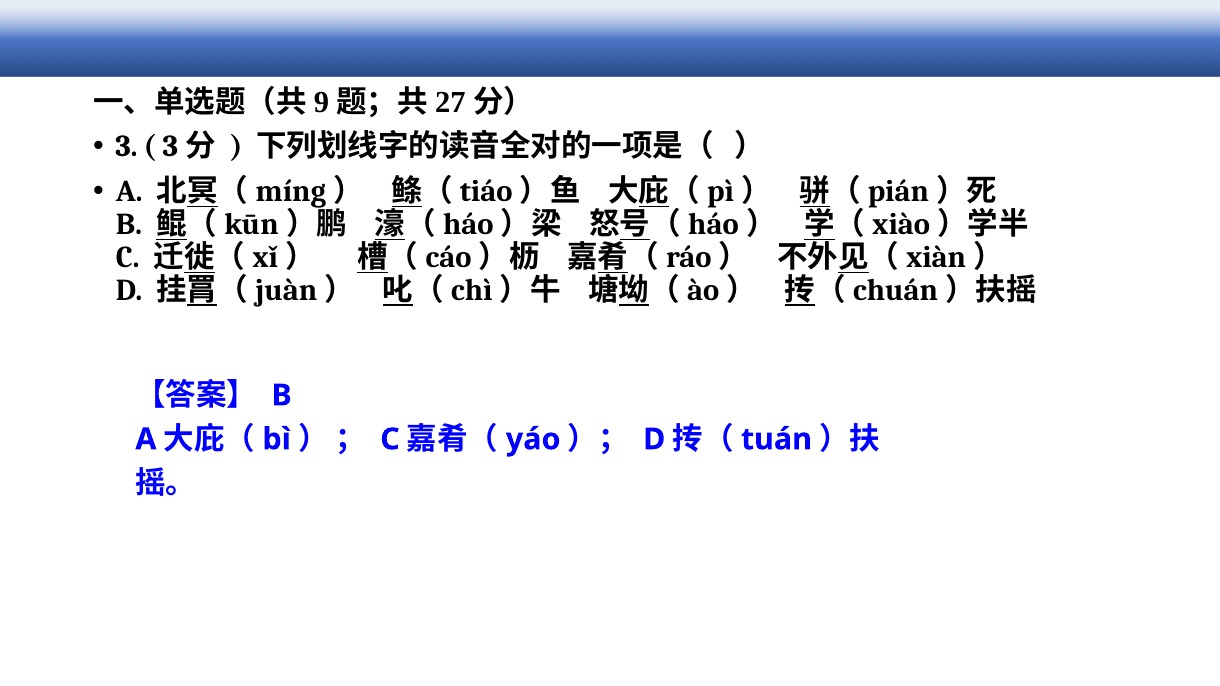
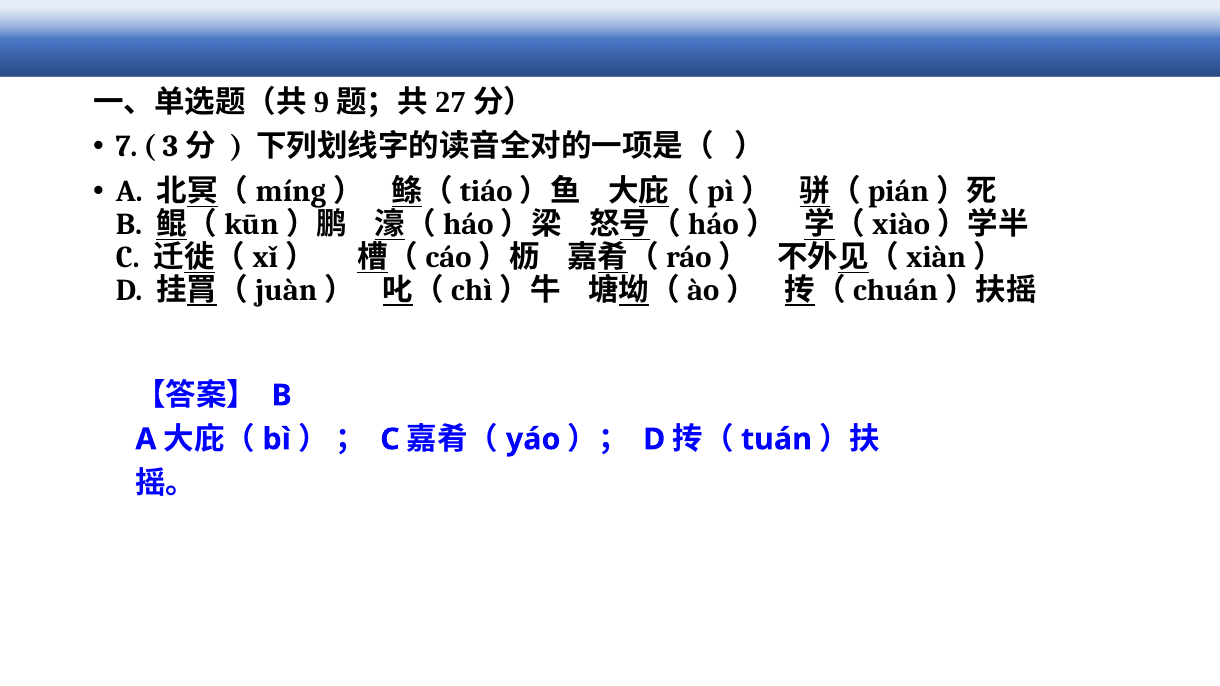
3: 3 -> 7
